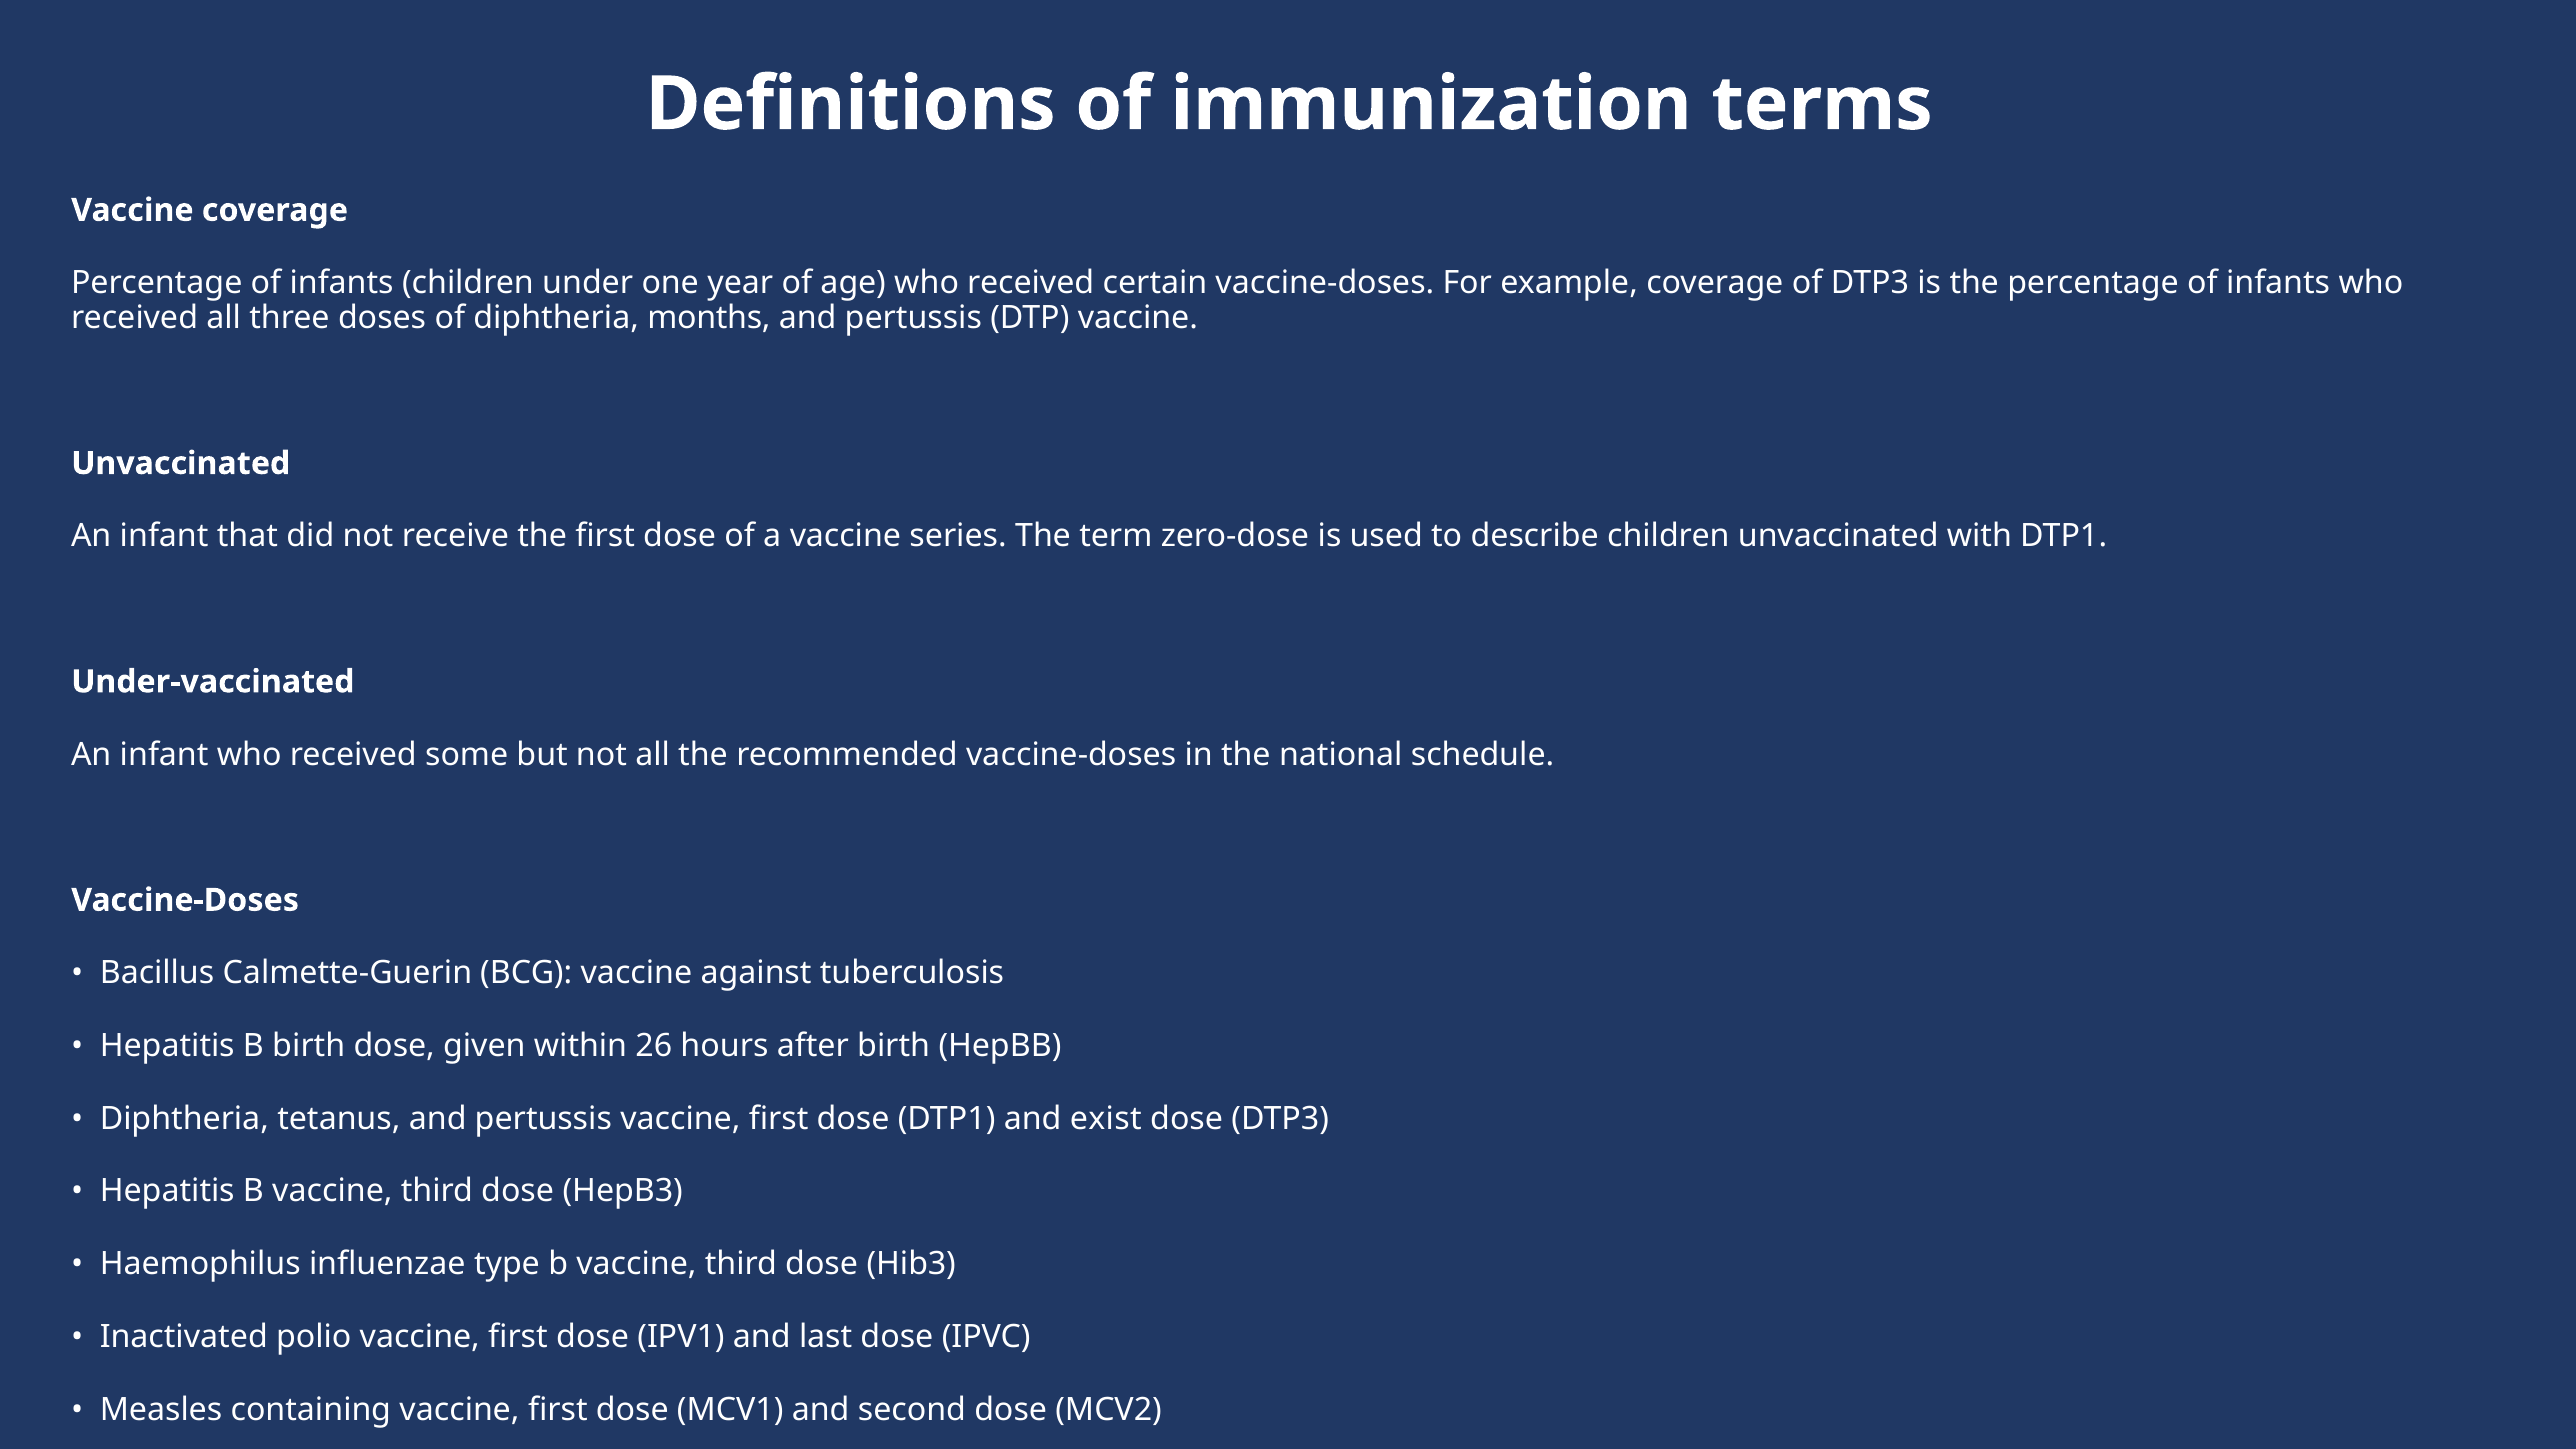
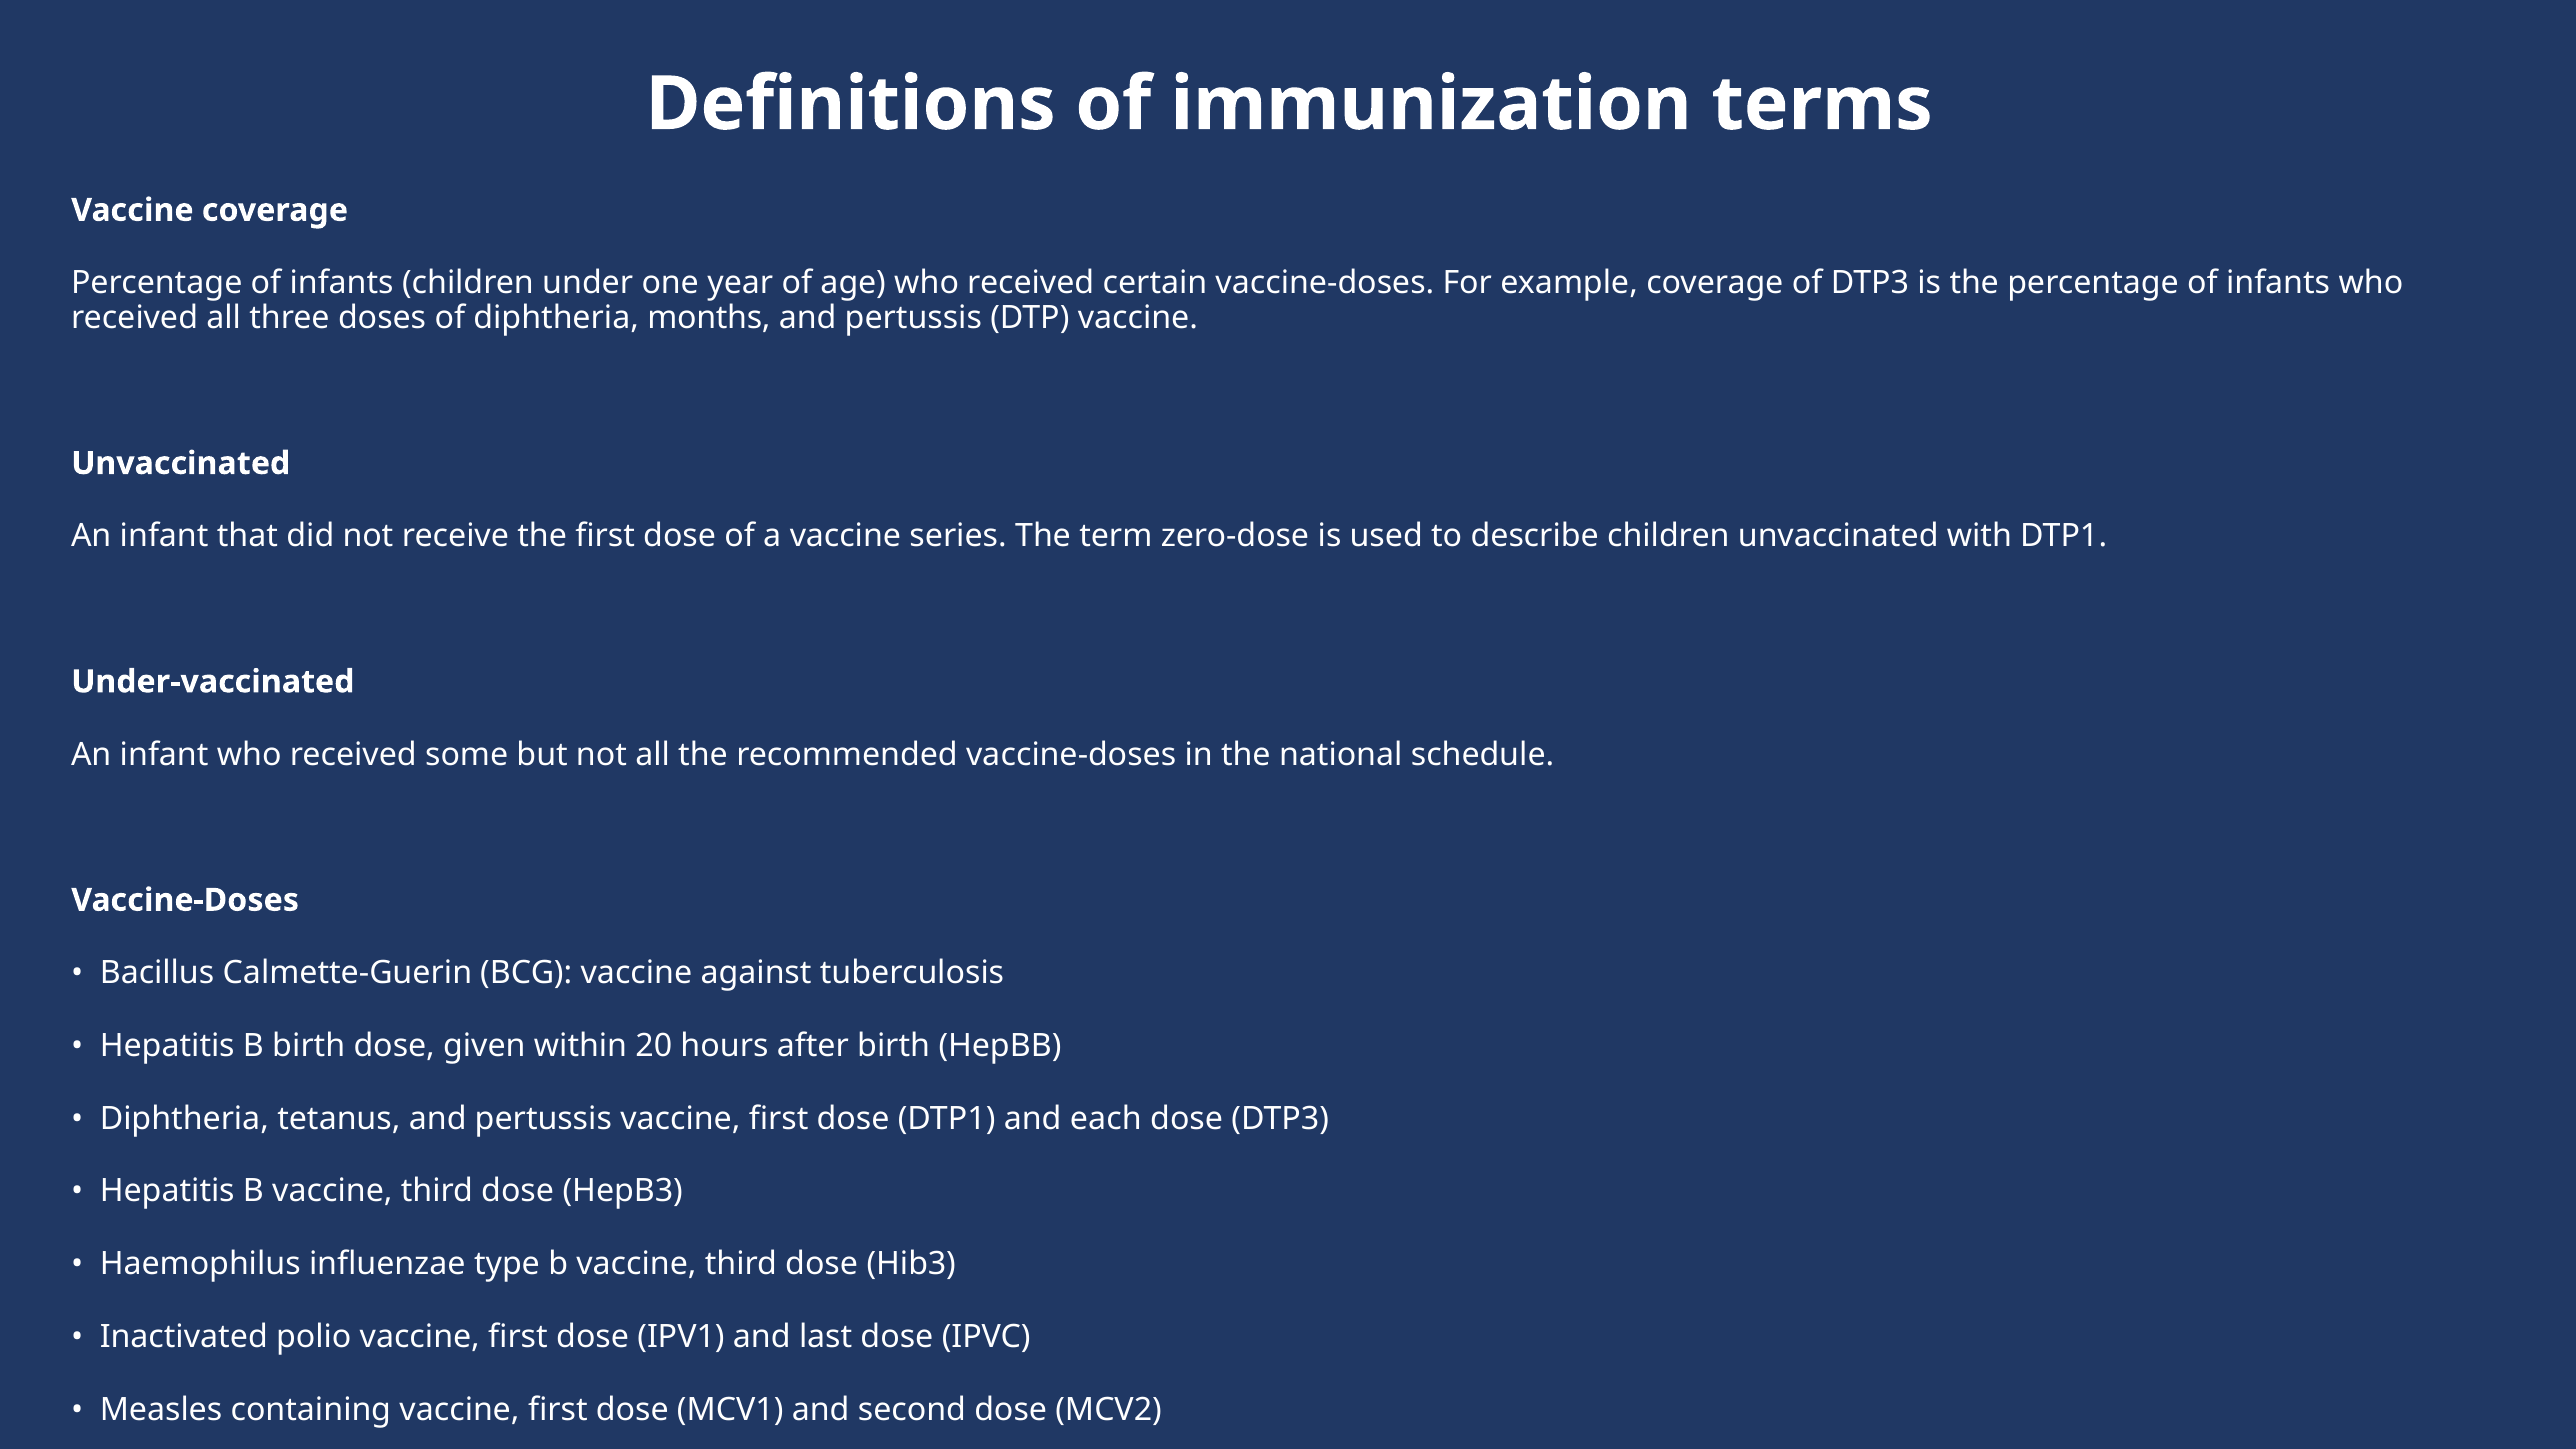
26: 26 -> 20
exist: exist -> each
